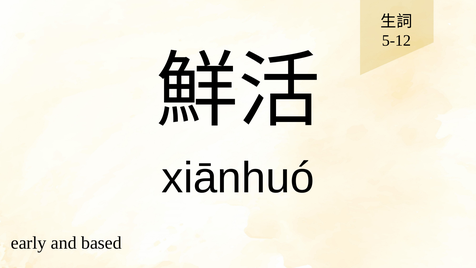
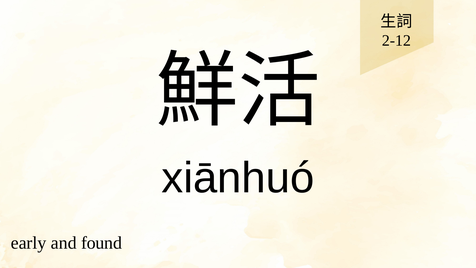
5-12: 5-12 -> 2-12
based: based -> found
